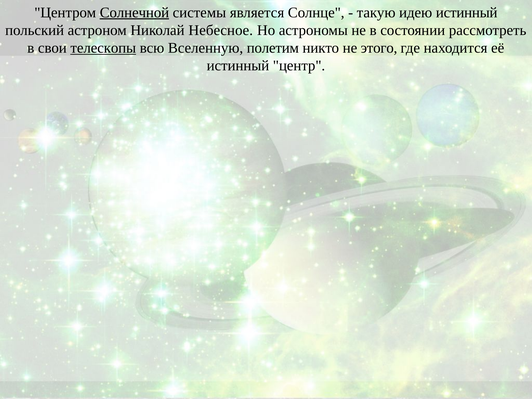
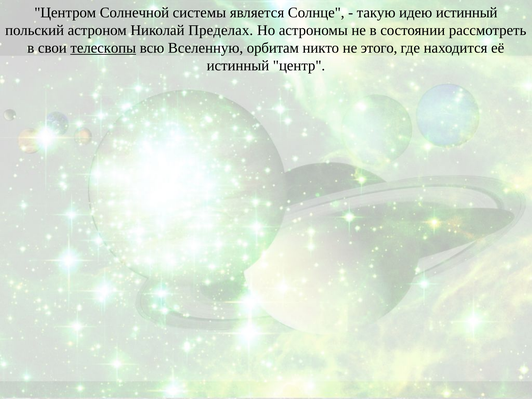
Солнечной underline: present -> none
Небесное: Небесное -> Пределах
полетим: полетим -> орбитам
